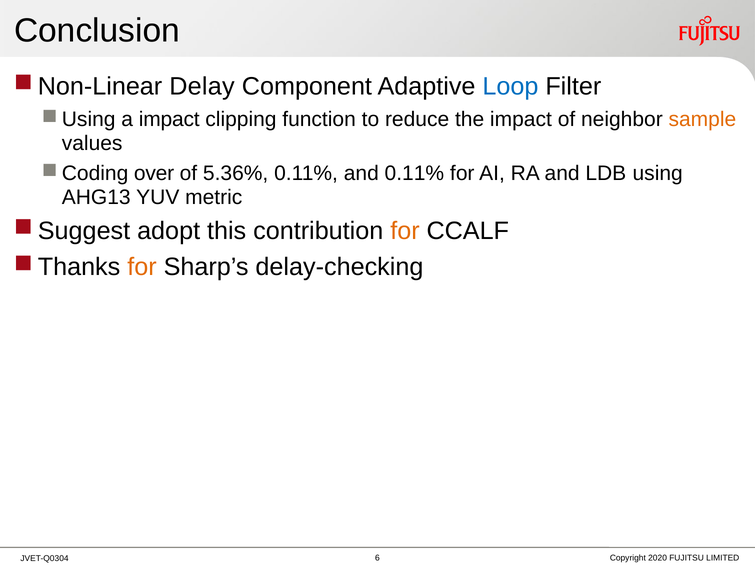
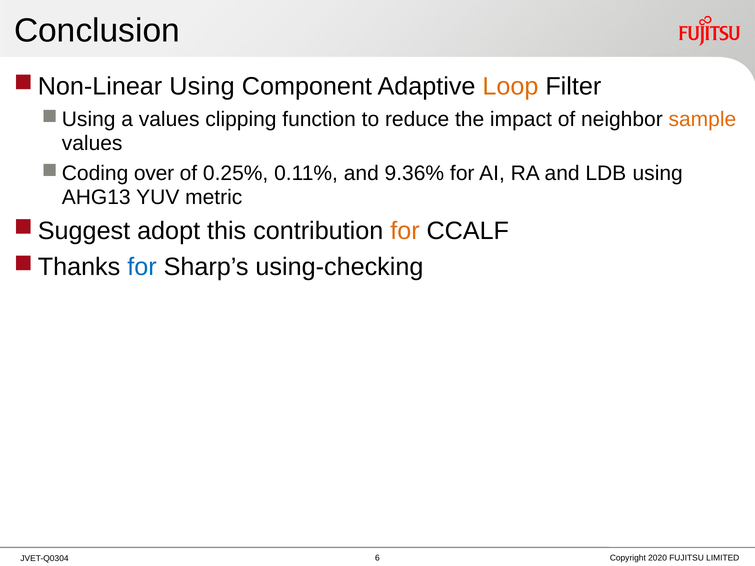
Delay at (202, 86): Delay -> Using
Loop colour: blue -> orange
a impact: impact -> values
5.36%: 5.36% -> 0.25%
and 0.11%: 0.11% -> 9.36%
for at (142, 267) colour: orange -> blue
delay-checking: delay-checking -> using-checking
